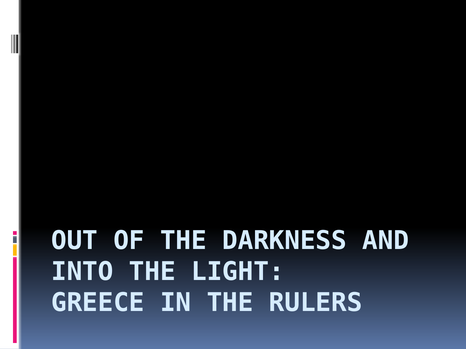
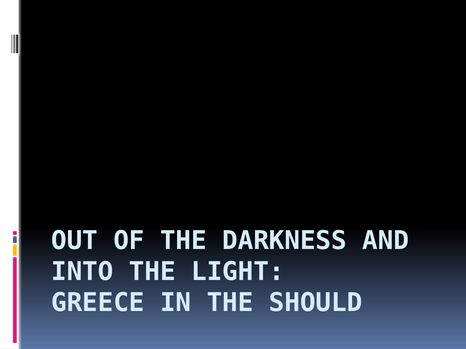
RULERS: RULERS -> SHOULD
